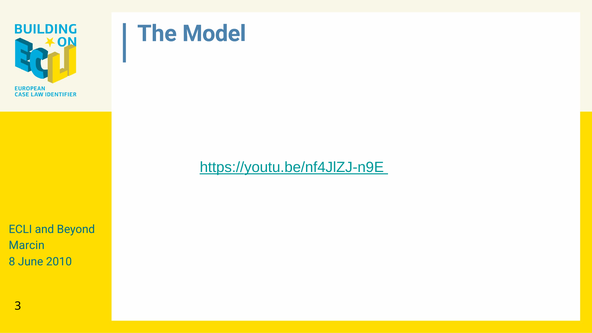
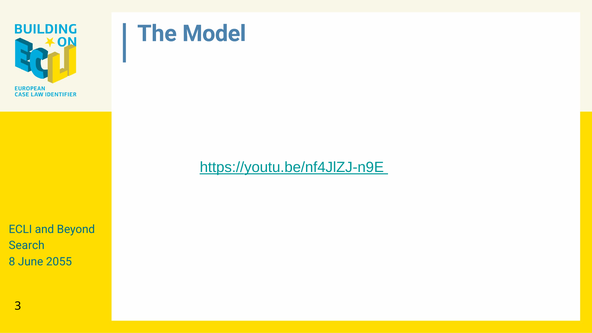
Marcin: Marcin -> Search
2010: 2010 -> 2055
